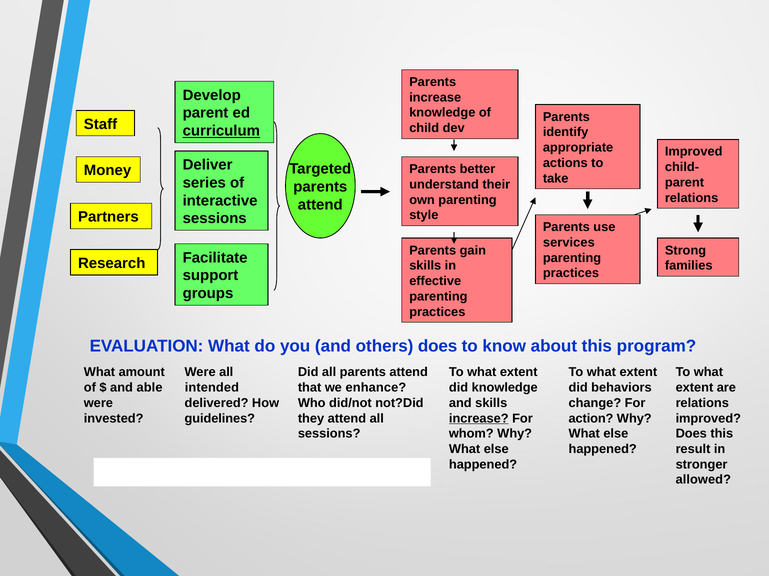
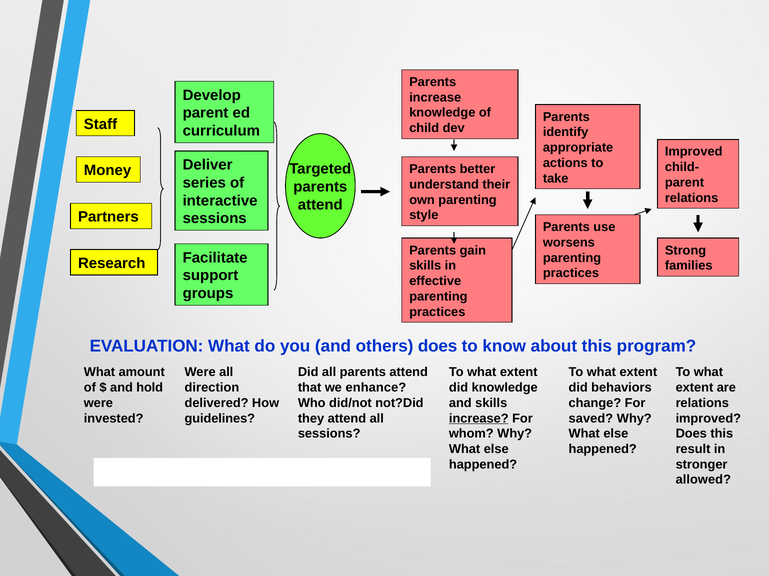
curriculum underline: present -> none
services: services -> worsens
able: able -> hold
intended: intended -> direction
action: action -> saved
